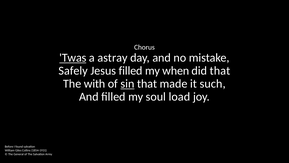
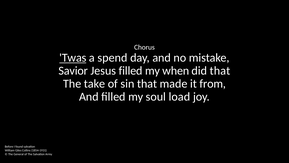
astray: astray -> spend
Safely: Safely -> Savior
with: with -> take
sin underline: present -> none
such: such -> from
